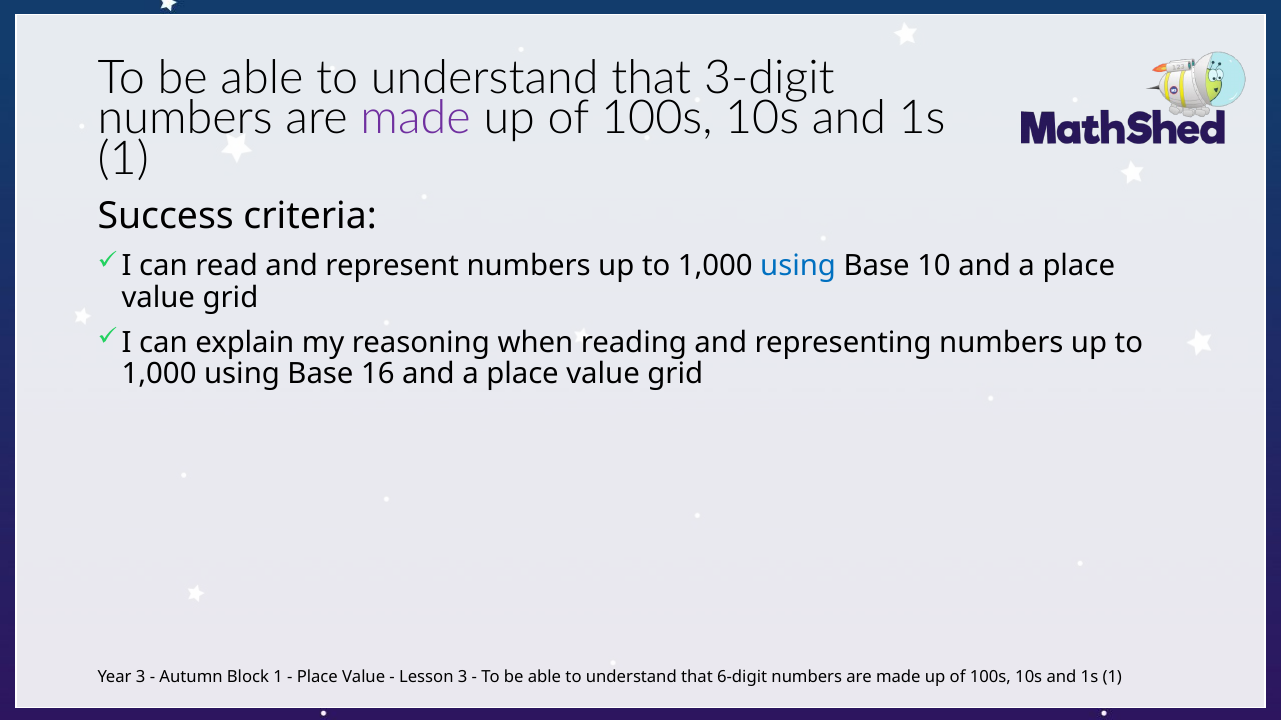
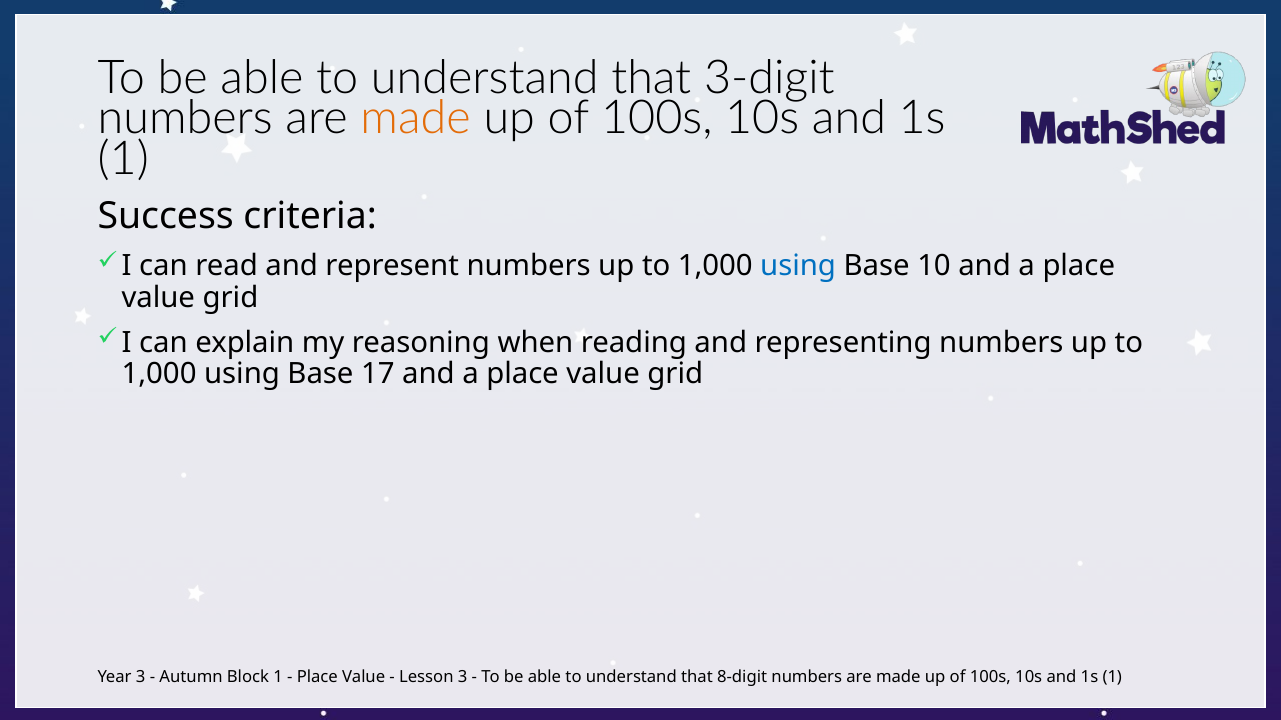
made at (416, 118) colour: purple -> orange
16: 16 -> 17
6-digit: 6-digit -> 8-digit
